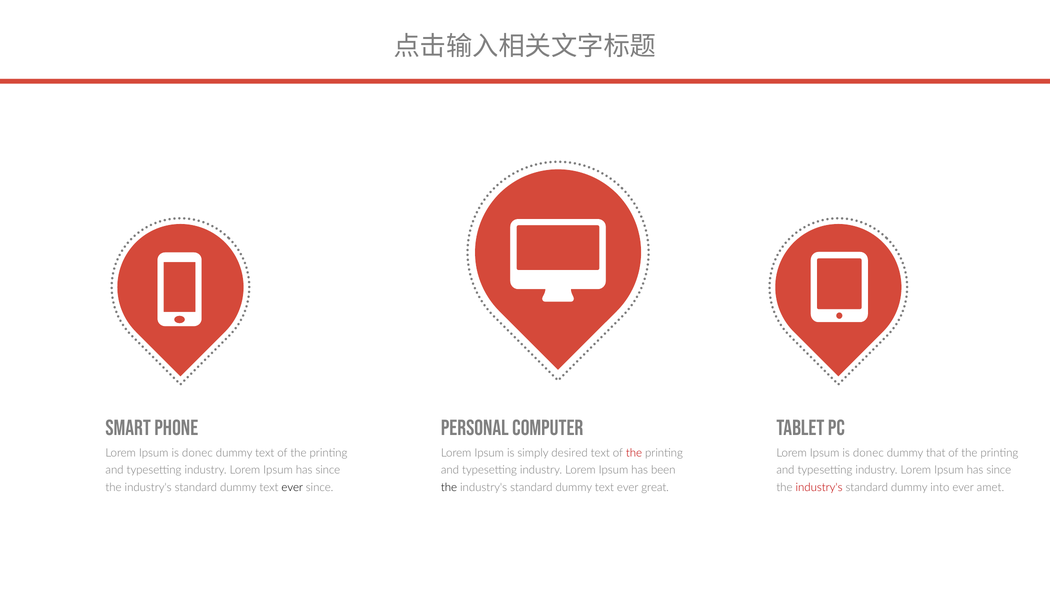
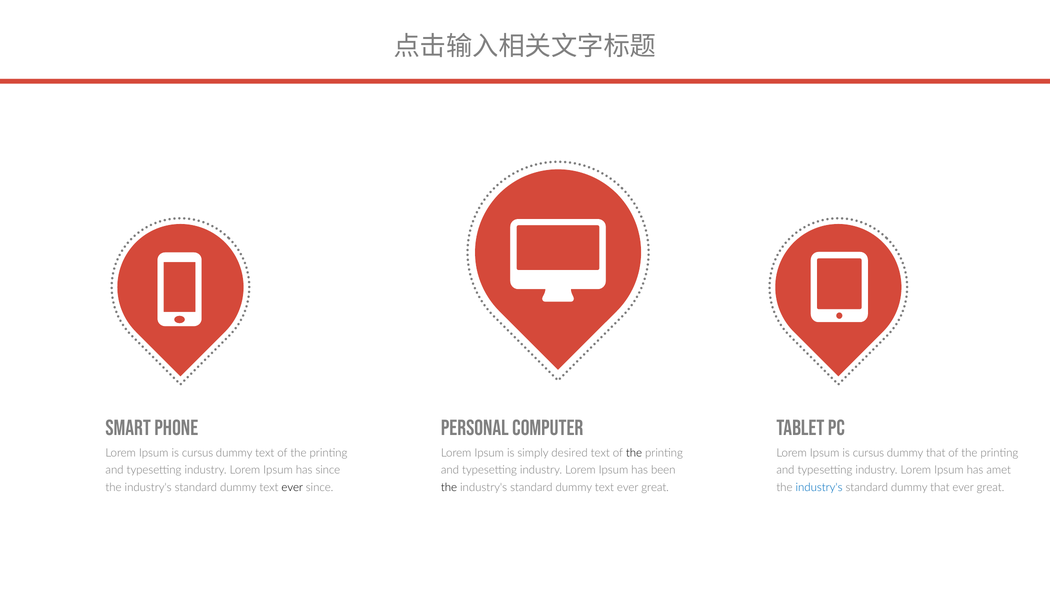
donec at (197, 453): donec -> cursus
the at (634, 453) colour: red -> black
donec at (868, 453): donec -> cursus
since at (999, 470): since -> amet
industry's at (819, 487) colour: red -> blue
standard dummy into: into -> that
amet at (990, 487): amet -> great
